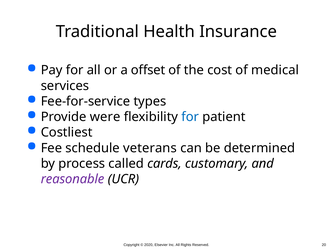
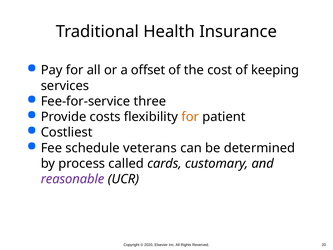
medical: medical -> keeping
types: types -> three
were: were -> costs
for at (190, 117) colour: blue -> orange
